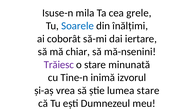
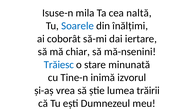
grele: grele -> naltă
Trăiesc colour: purple -> blue
lumea stare: stare -> trăirii
